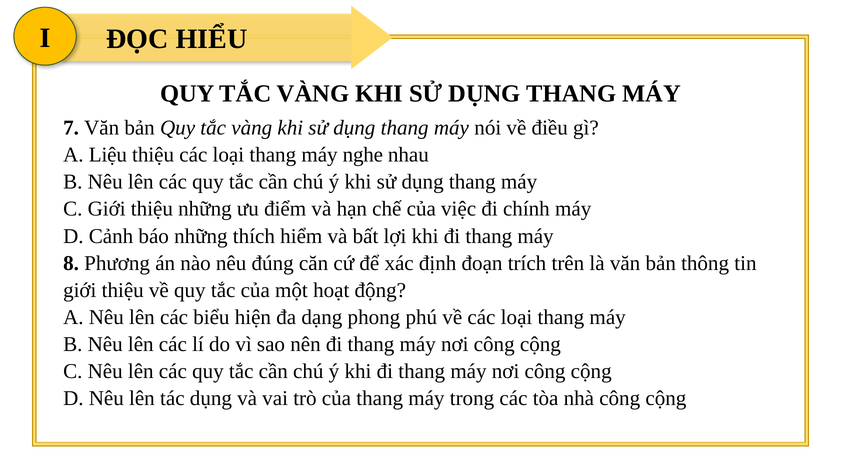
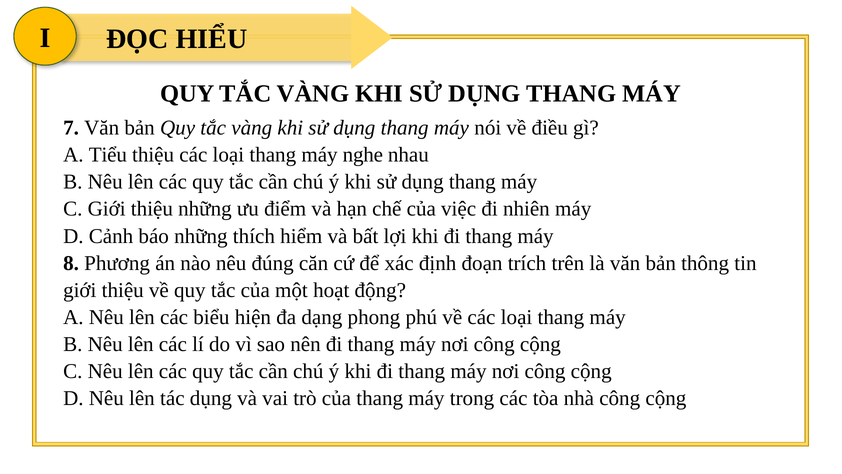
Liệu: Liệu -> Tiểu
chính: chính -> nhiên
